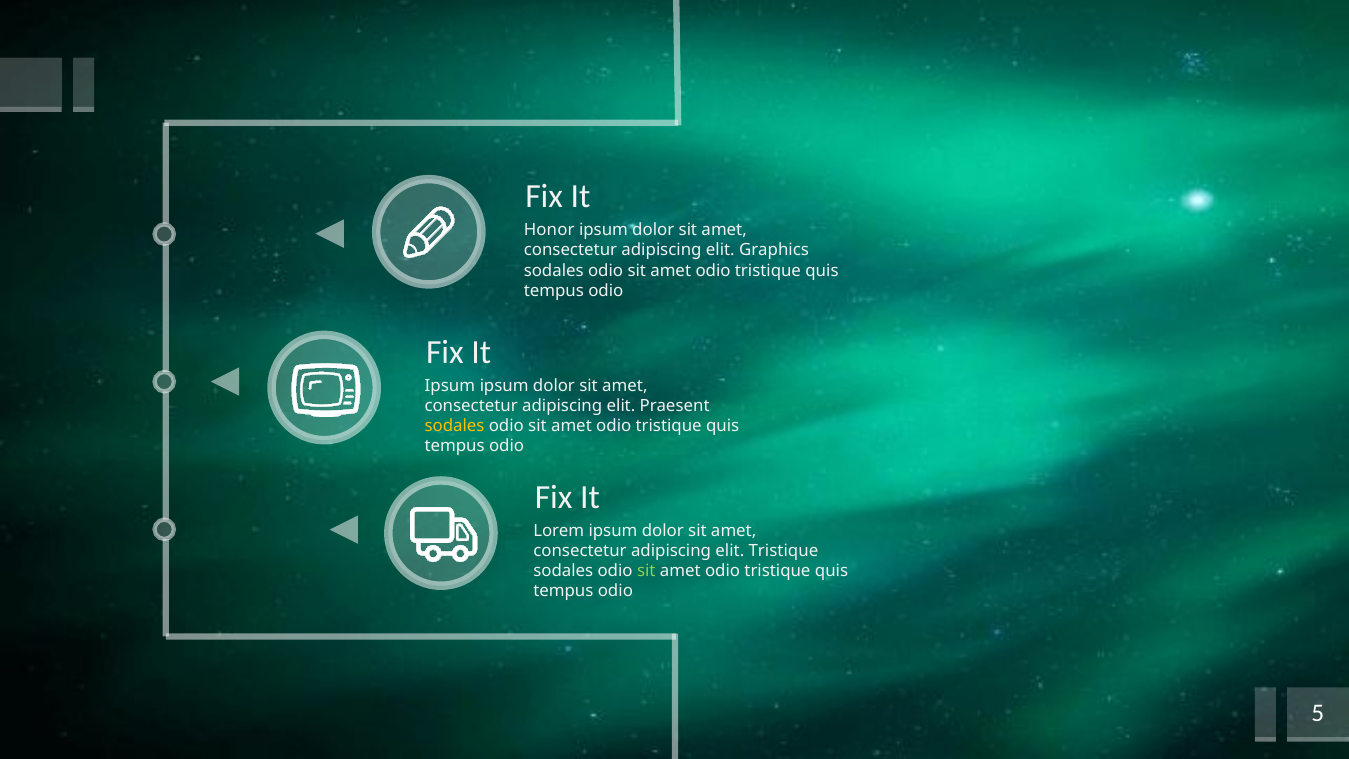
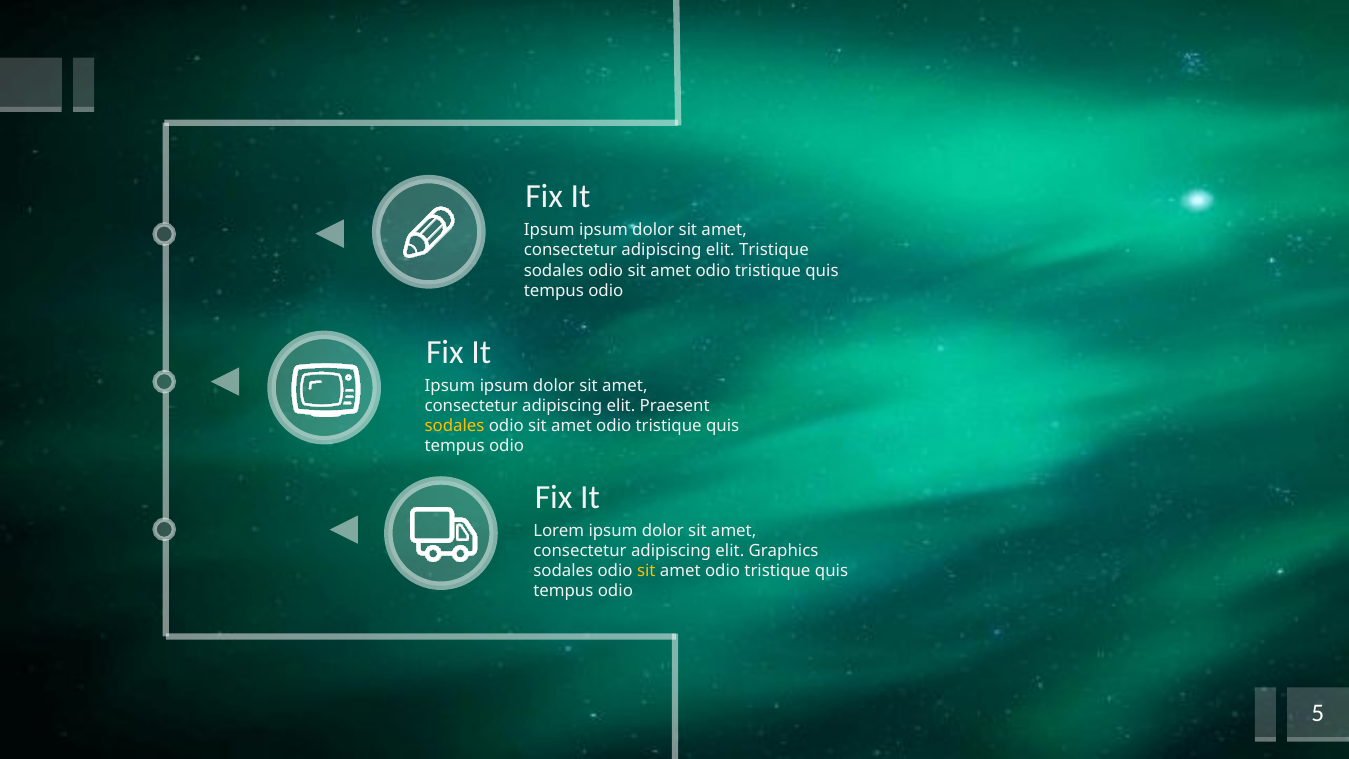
Honor at (549, 230): Honor -> Ipsum
elit Graphics: Graphics -> Tristique
elit Tristique: Tristique -> Graphics
sit at (646, 571) colour: light green -> yellow
